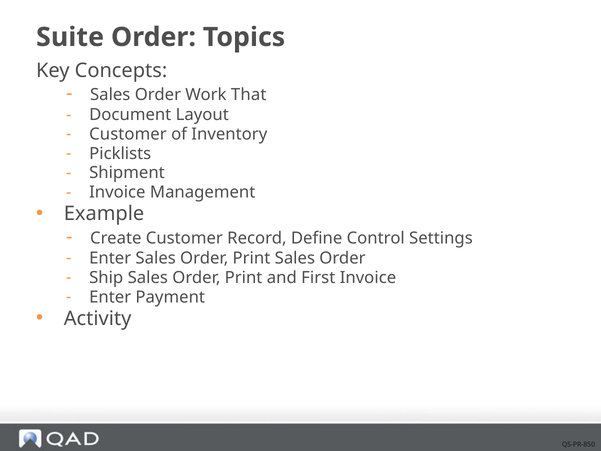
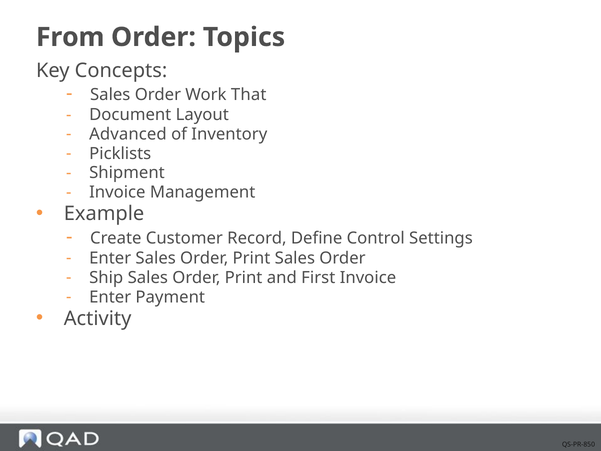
Suite: Suite -> From
Customer at (128, 134): Customer -> Advanced
